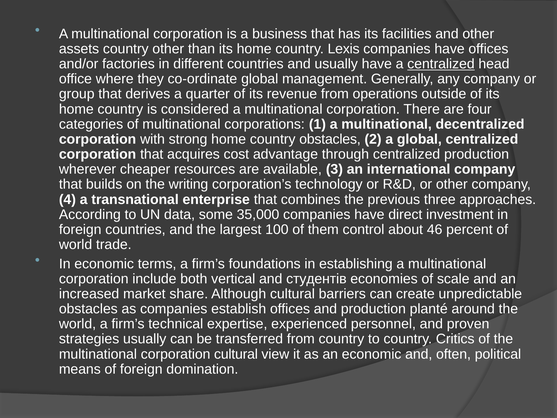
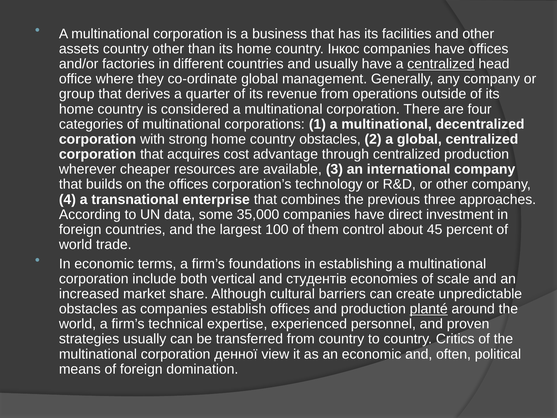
Lexis: Lexis -> Інкос
the writing: writing -> offices
46: 46 -> 45
planté underline: none -> present
corporation cultural: cultural -> денної
